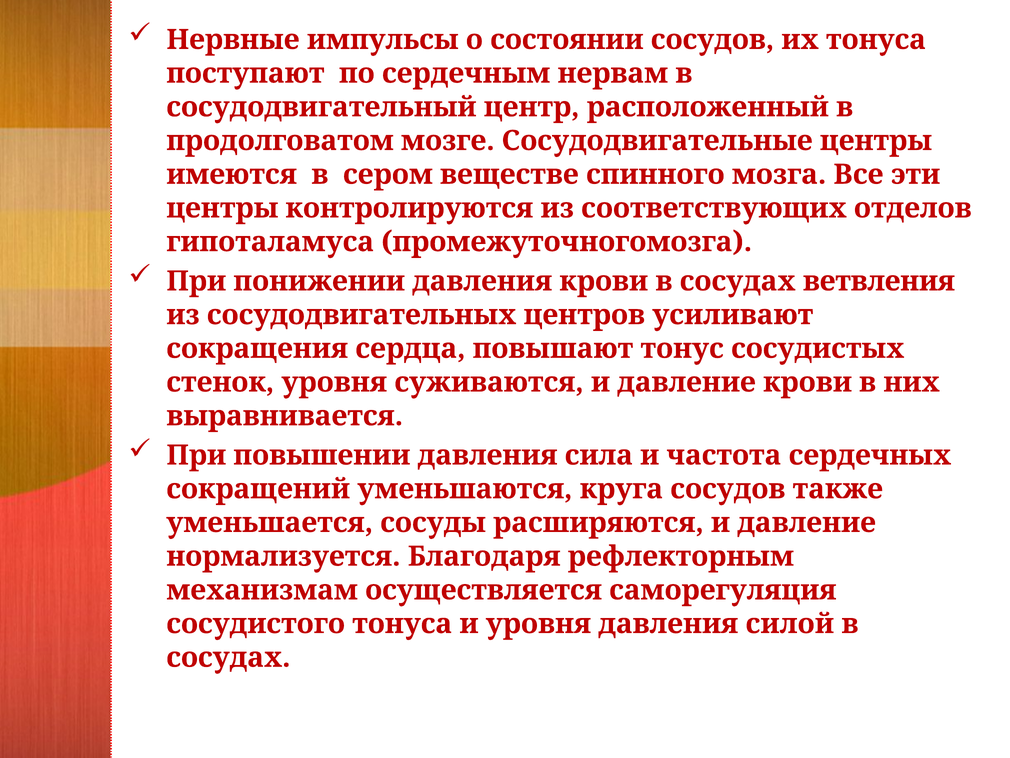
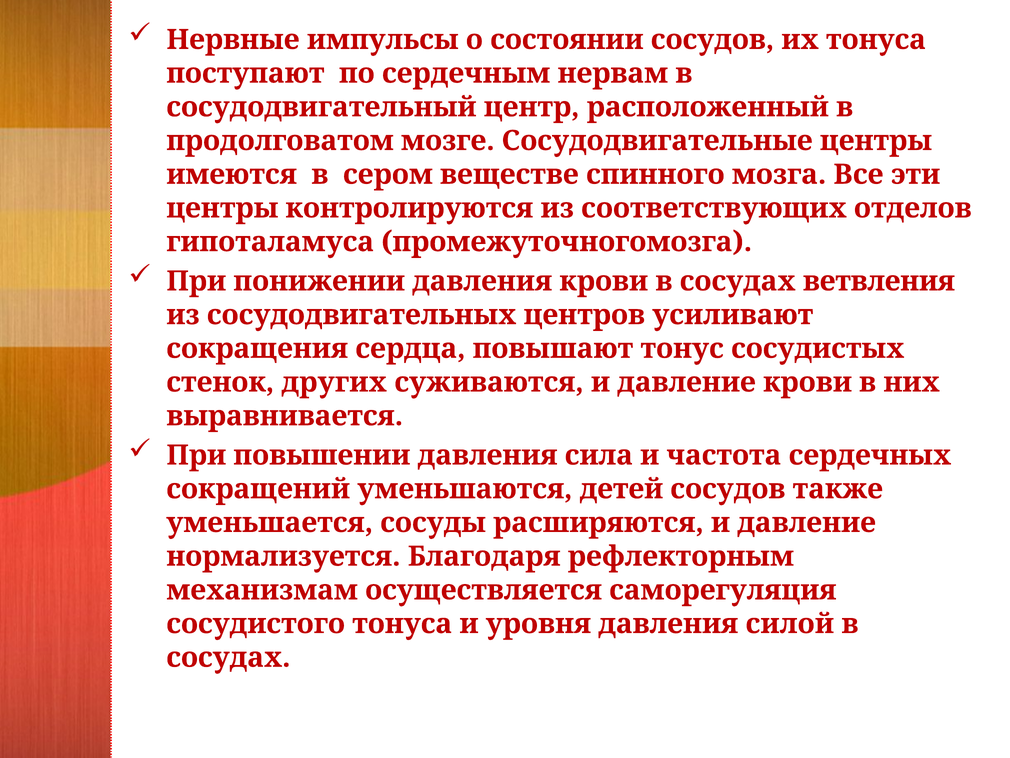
стенок уровня: уровня -> других
круга: круга -> детей
